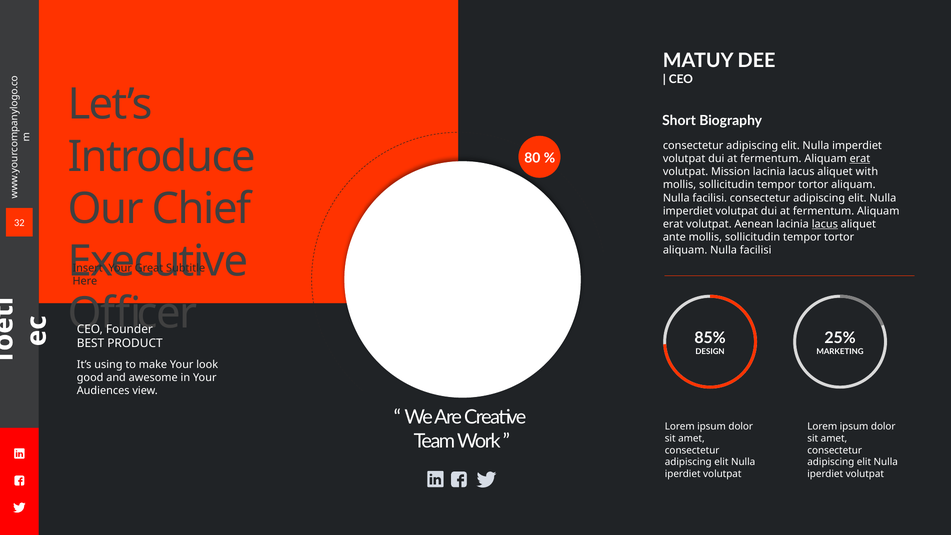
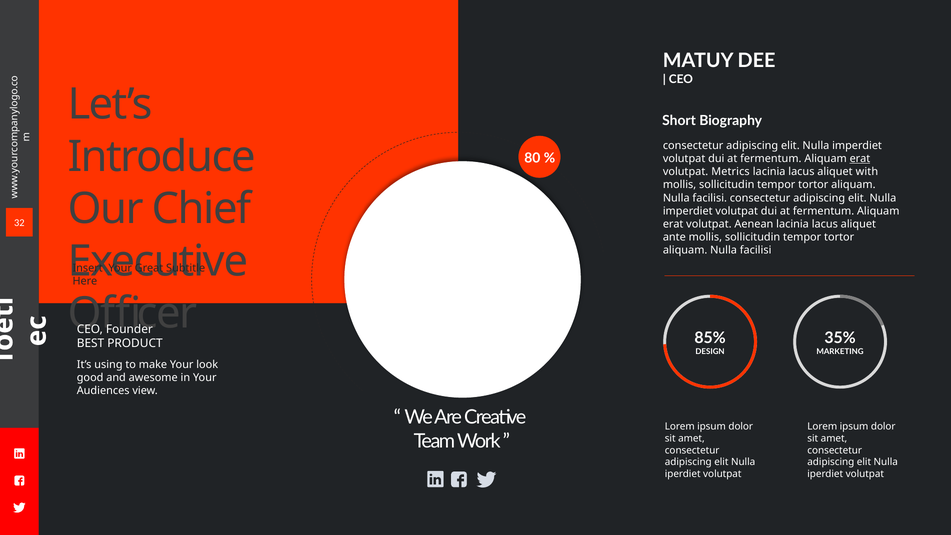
Mission: Mission -> Metrics
lacus at (825, 224) underline: present -> none
25%: 25% -> 35%
